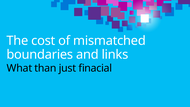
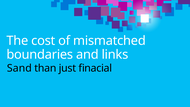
What: What -> Sand
